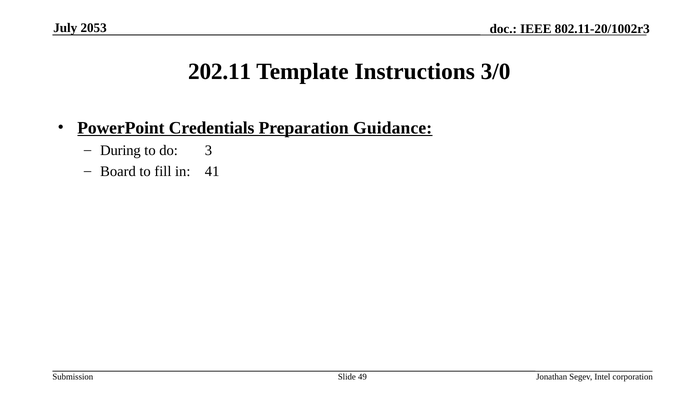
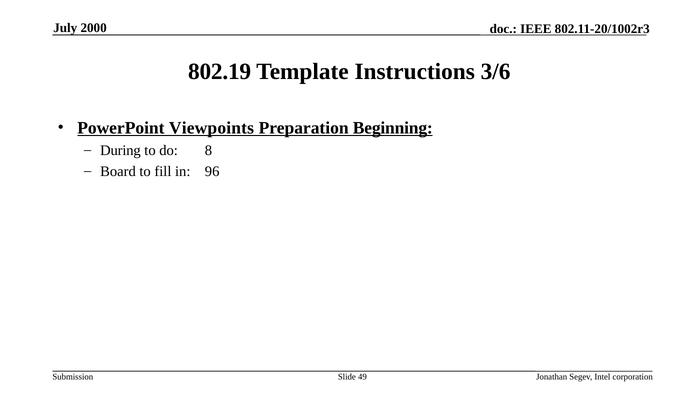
2053: 2053 -> 2000
202.11: 202.11 -> 802.19
3/0: 3/0 -> 3/6
Credentials: Credentials -> Viewpoints
Guidance: Guidance -> Beginning
3: 3 -> 8
41: 41 -> 96
